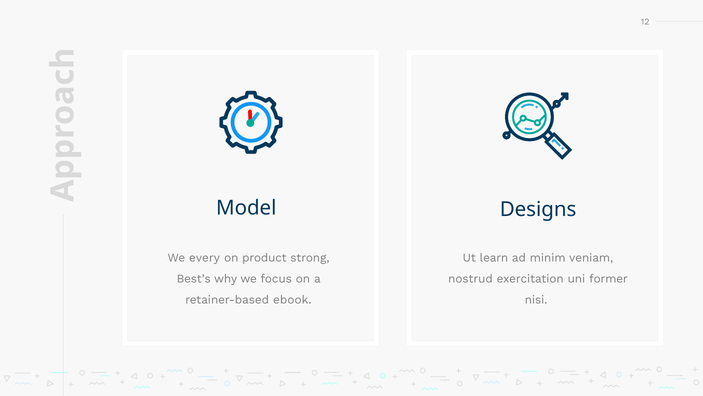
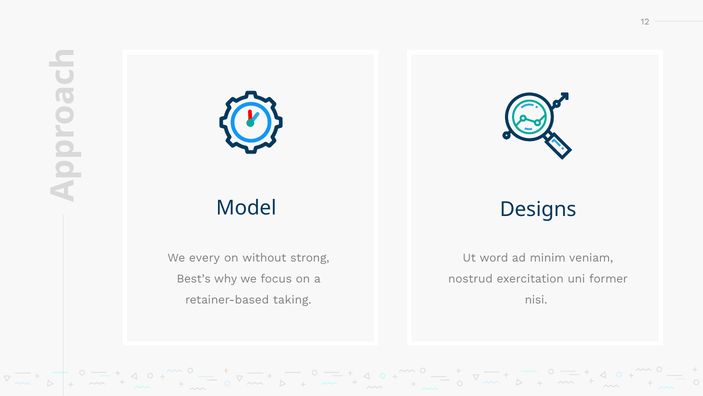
product: product -> without
learn: learn -> word
ebook: ebook -> taking
